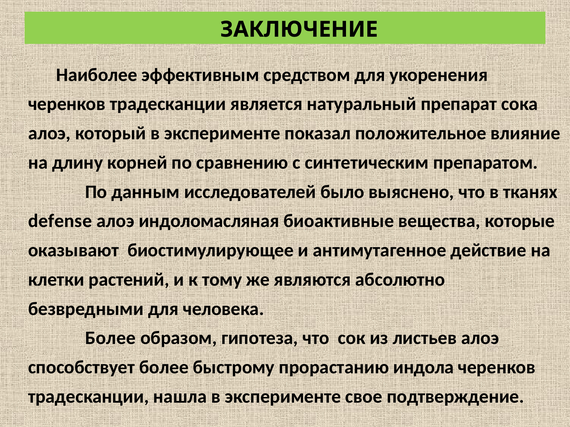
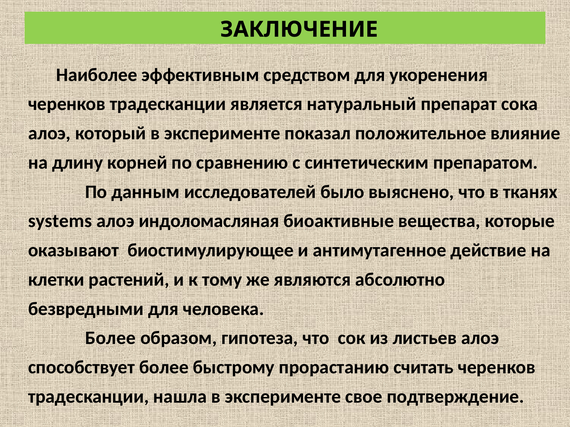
defense: defense -> systems
индола: индола -> считать
